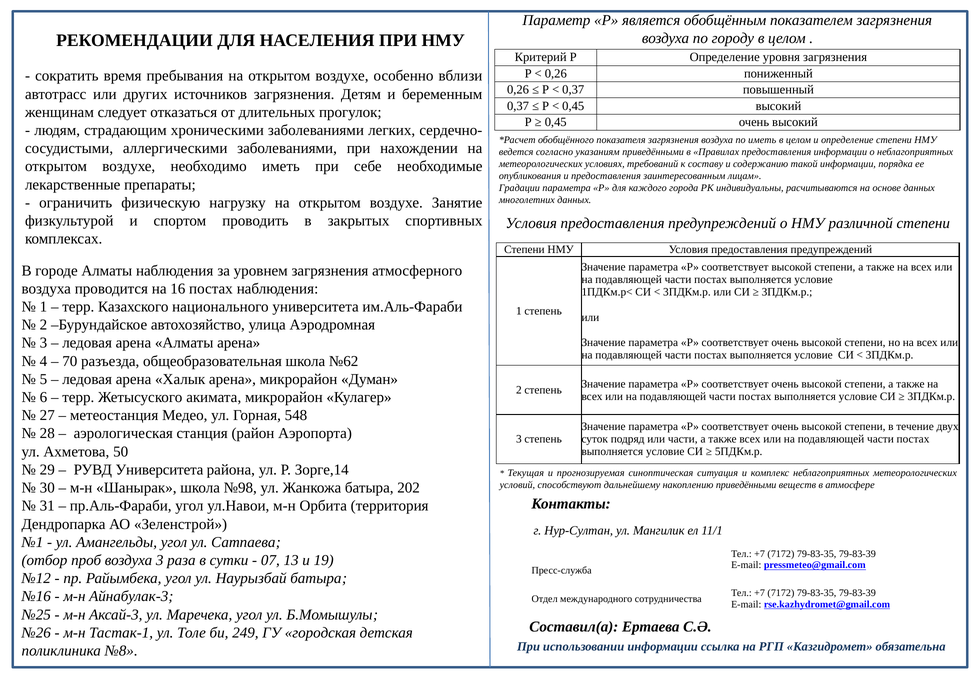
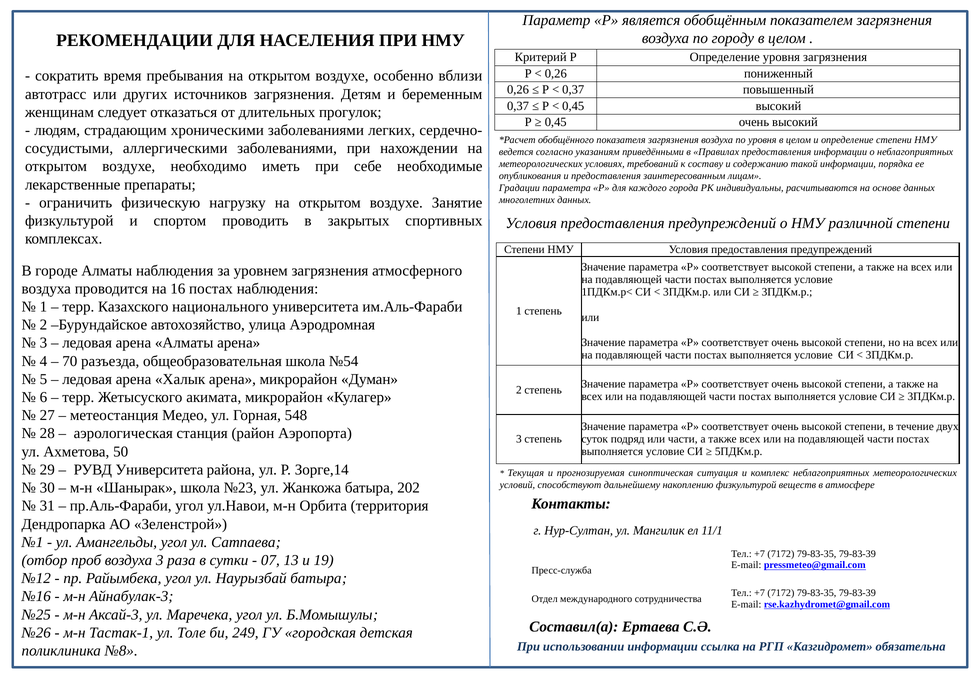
по иметь: иметь -> уровня
№62: №62 -> №54
накоплению приведёнными: приведёнными -> физкультурой
№98: №98 -> №23
